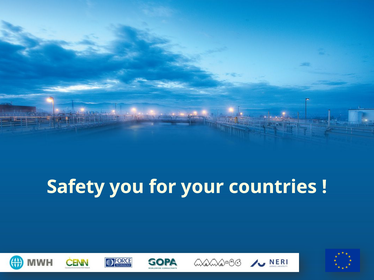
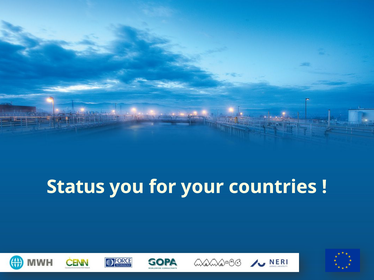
Safety: Safety -> Status
